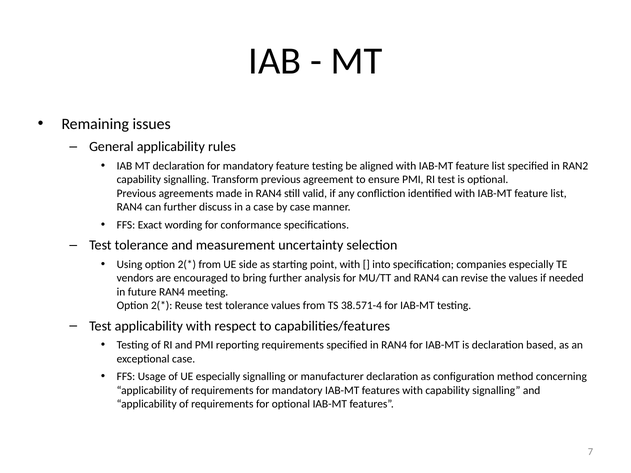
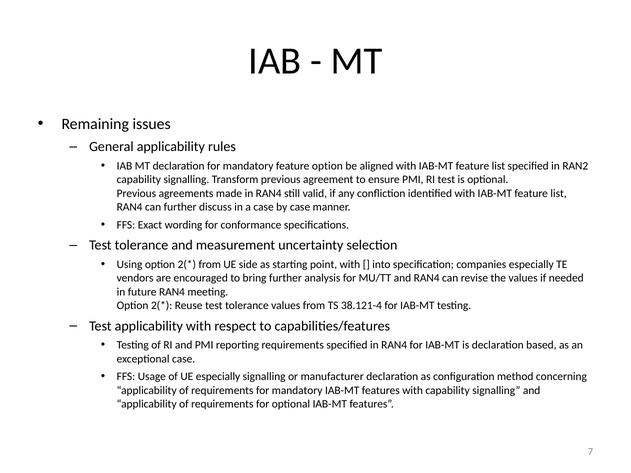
feature testing: testing -> option
38.571-4: 38.571-4 -> 38.121-4
